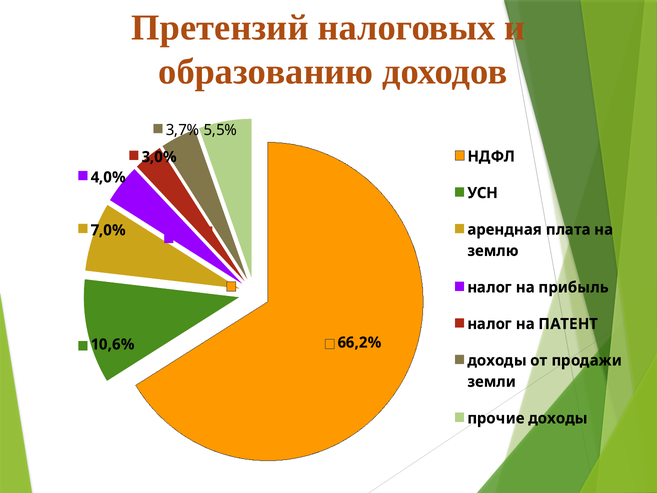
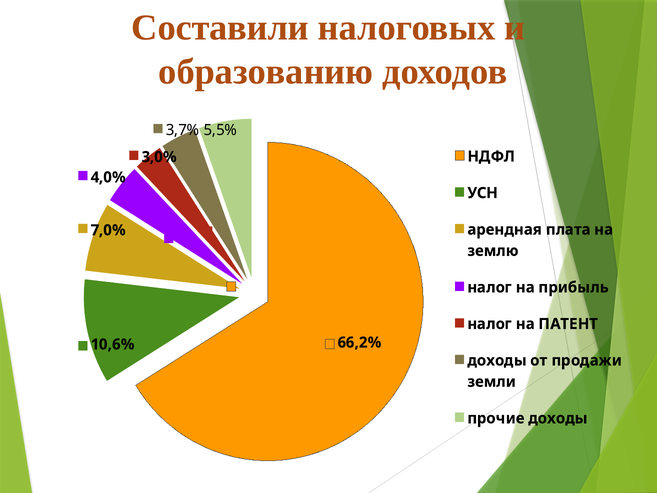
Претензий: Претензий -> Составили
